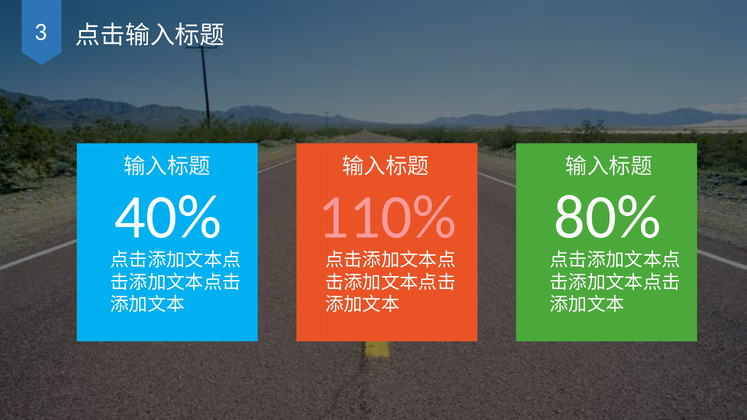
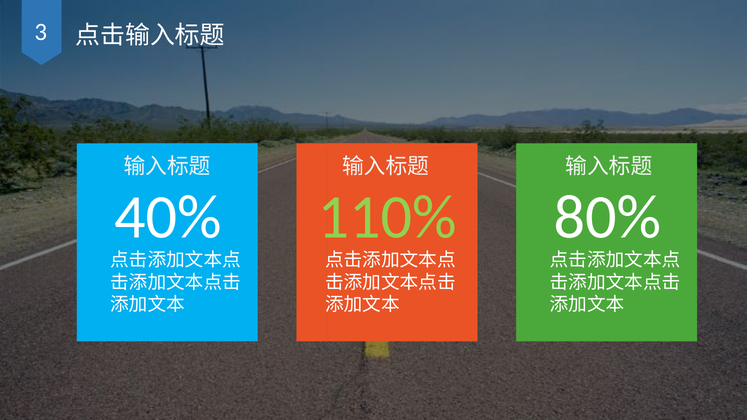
110% colour: pink -> light green
